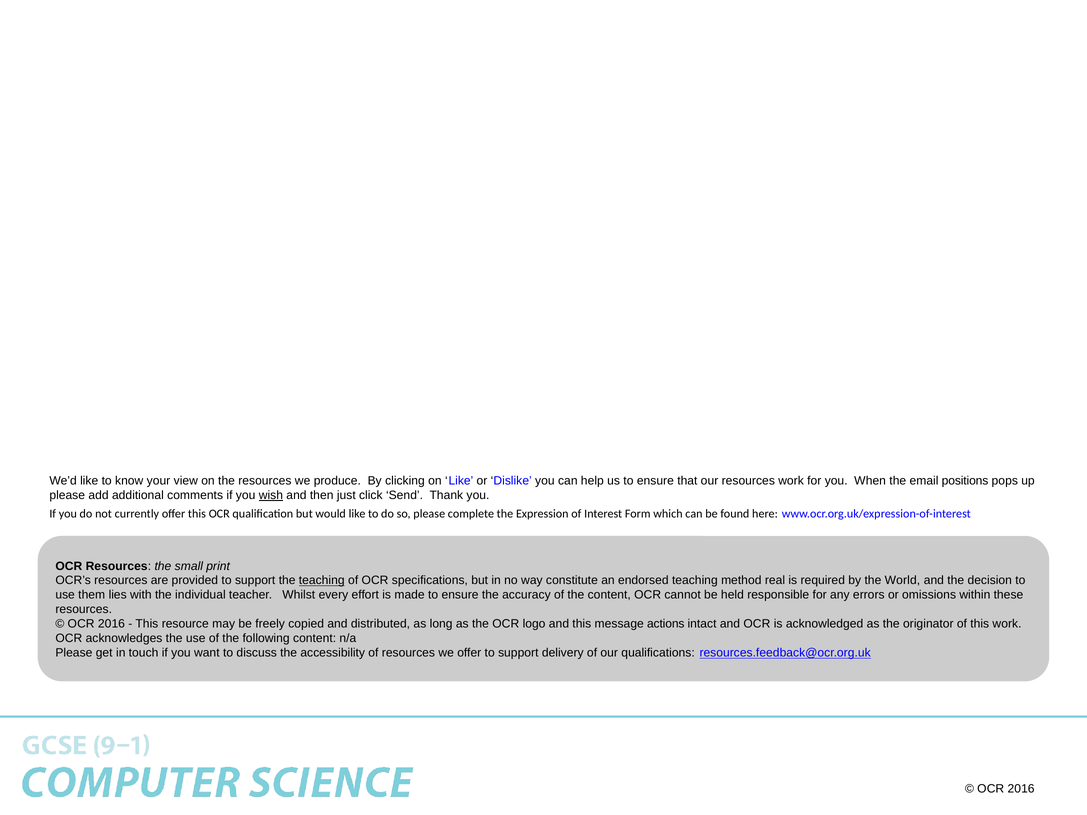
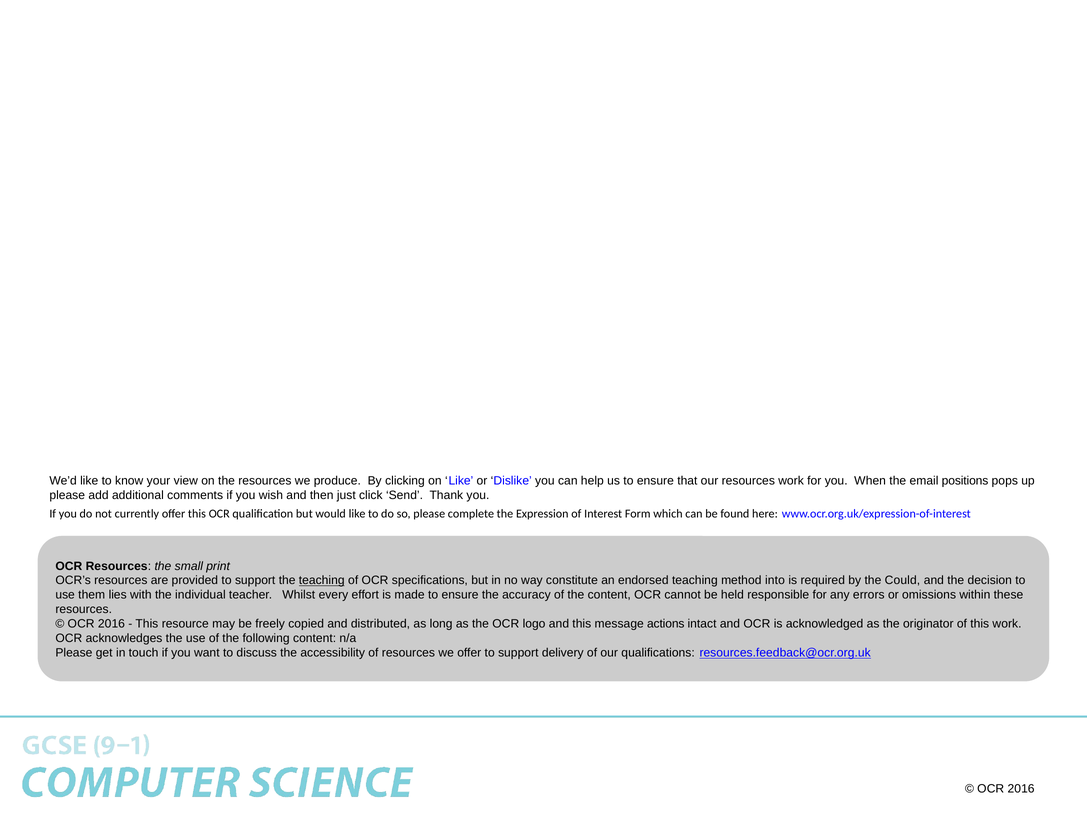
wish underline: present -> none
real: real -> into
World: World -> Could
